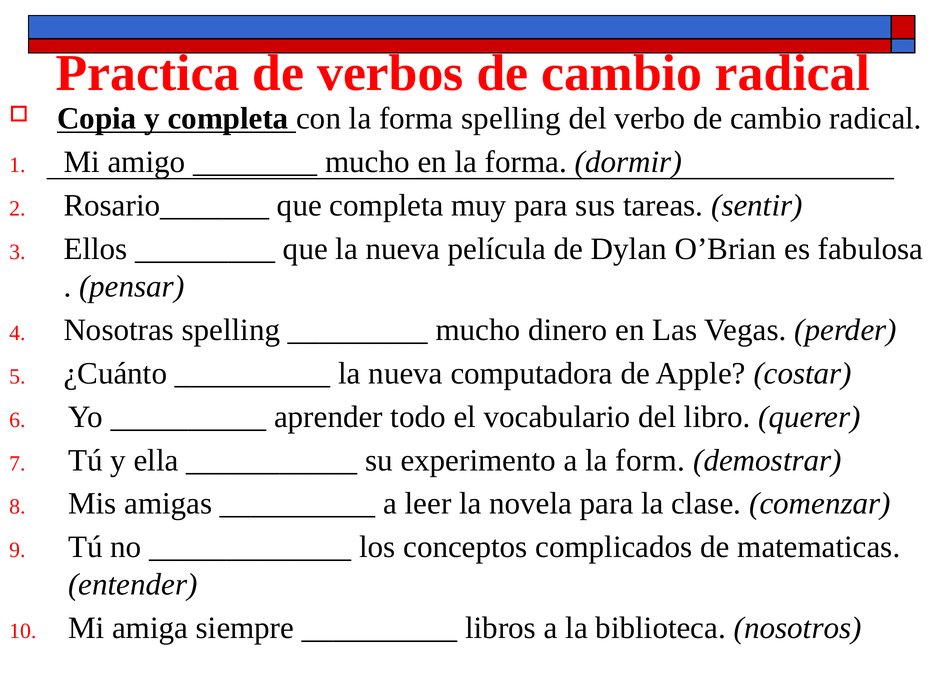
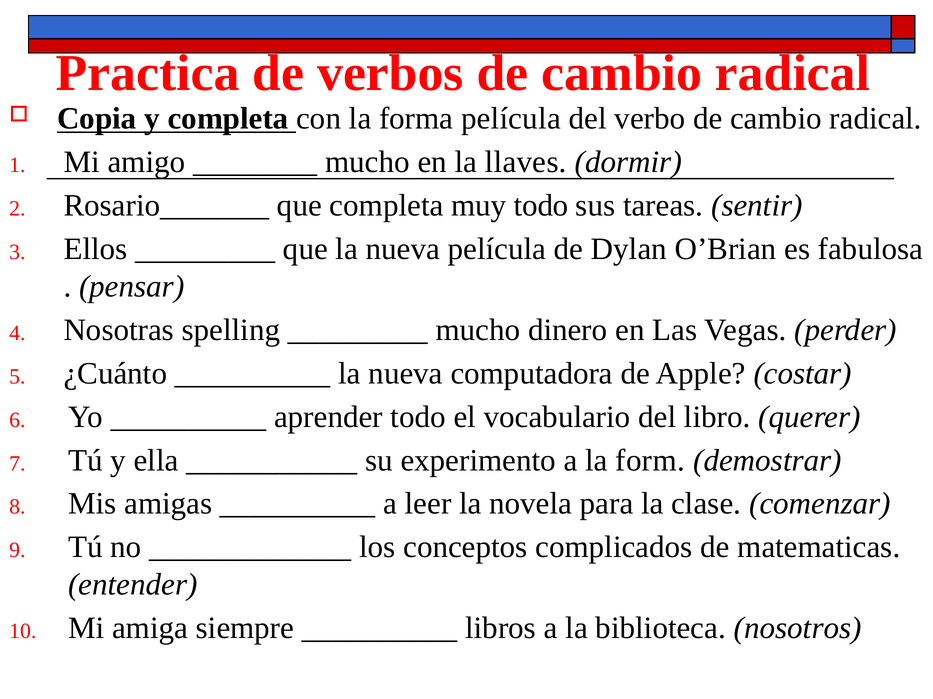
forma spelling: spelling -> película
en la forma: forma -> llaves
muy para: para -> todo
